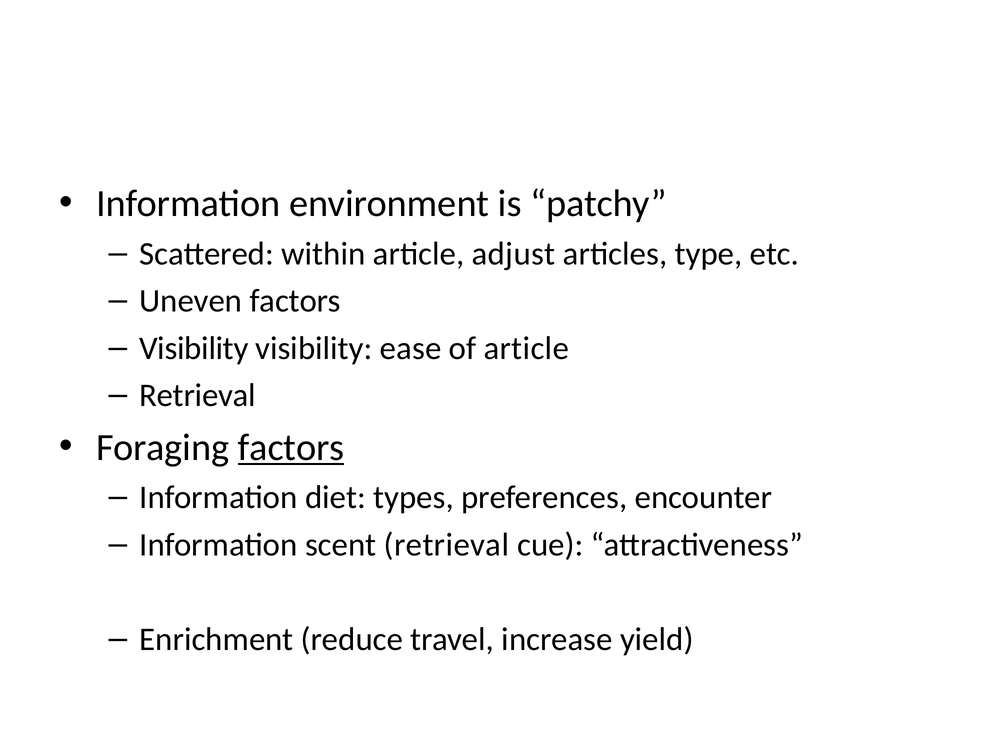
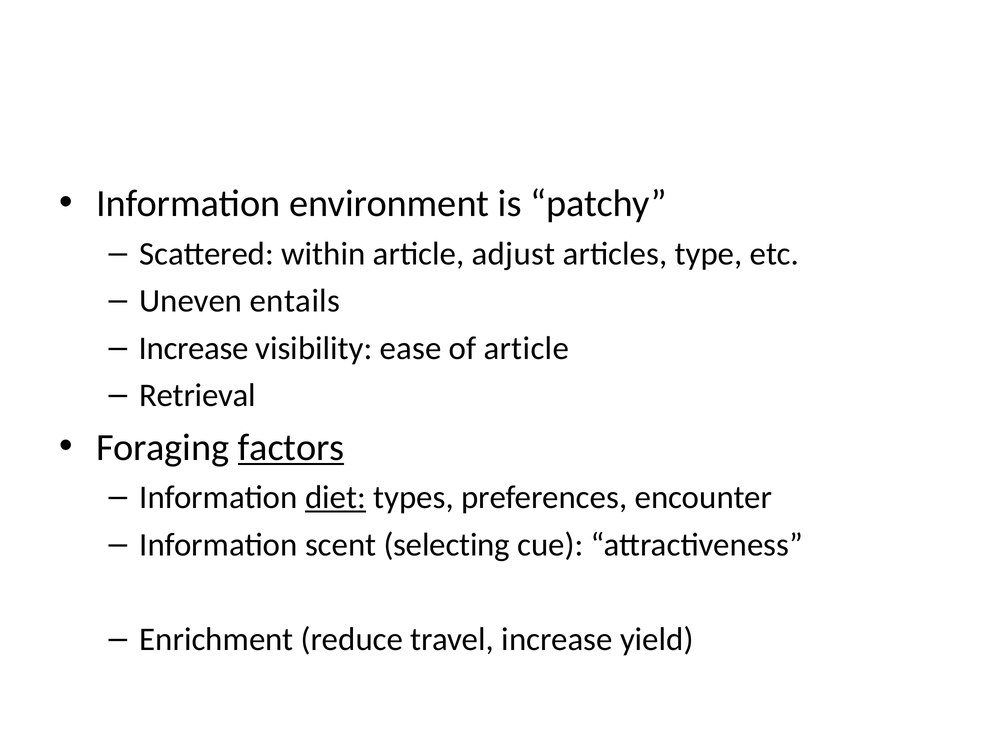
Uneven factors: factors -> entails
Visibility at (194, 348): Visibility -> Increase
diet underline: none -> present
scent retrieval: retrieval -> selecting
